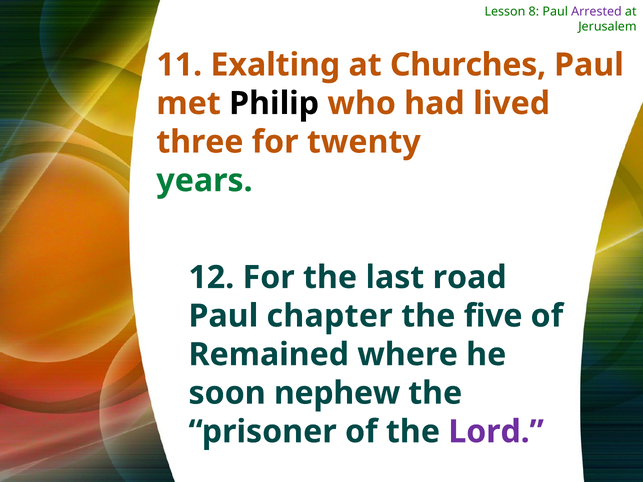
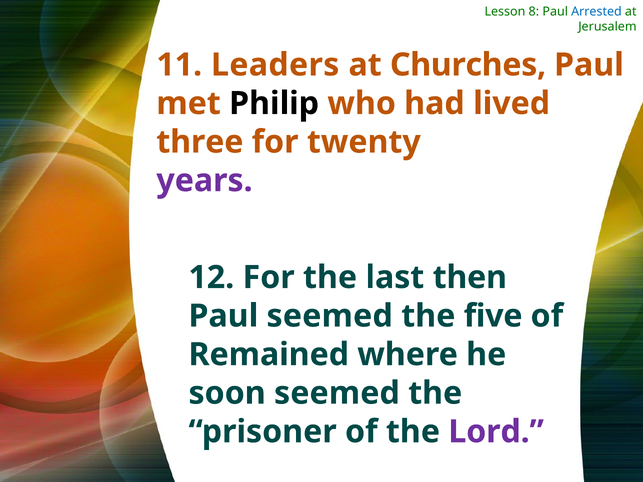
Arrested colour: purple -> blue
Exalting: Exalting -> Leaders
years colour: green -> purple
road: road -> then
Paul chapter: chapter -> seemed
soon nephew: nephew -> seemed
